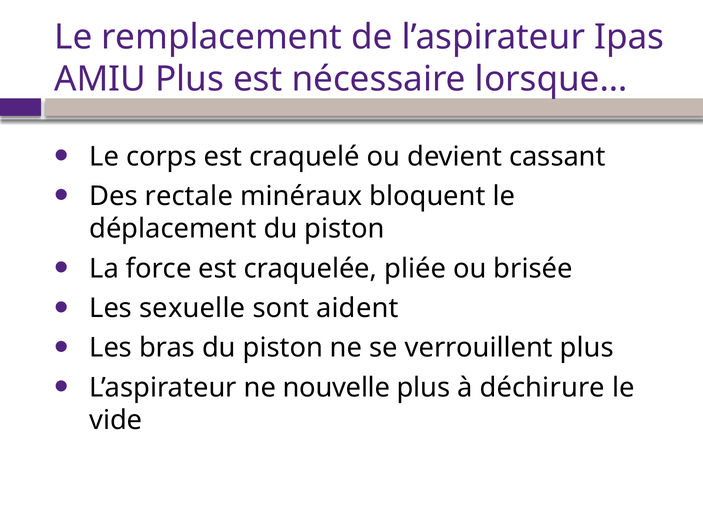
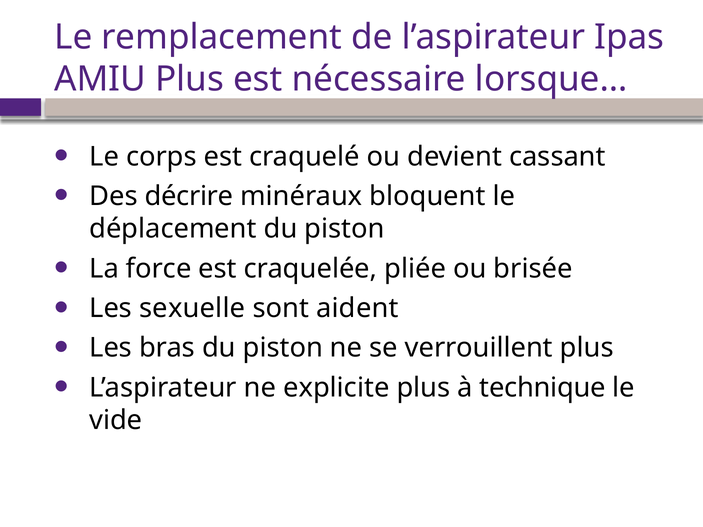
rectale: rectale -> décrire
nouvelle: nouvelle -> explicite
déchirure: déchirure -> technique
